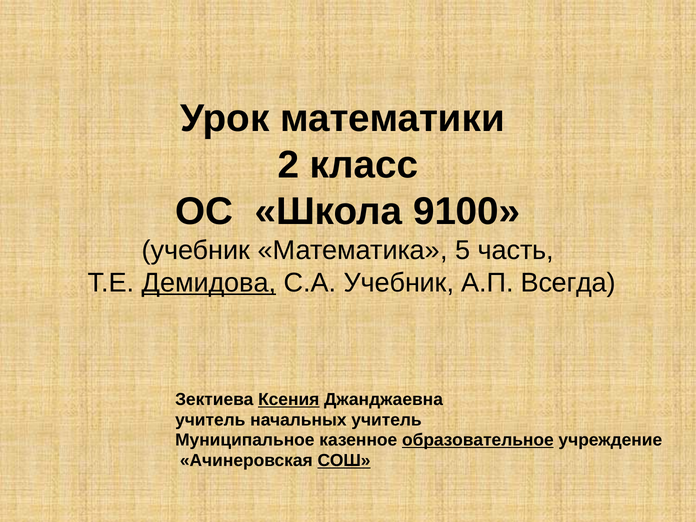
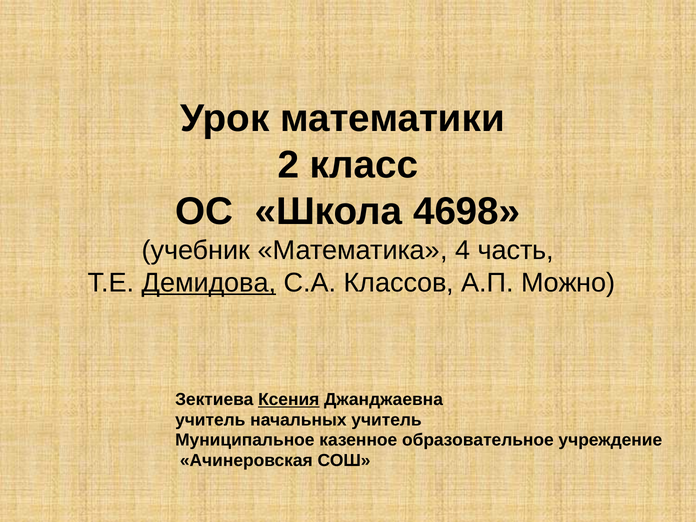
9100: 9100 -> 4698
5: 5 -> 4
С.А Учебник: Учебник -> Классов
Всегда: Всегда -> Можно
образовательное underline: present -> none
СОШ underline: present -> none
